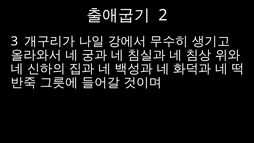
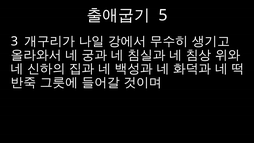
2: 2 -> 5
